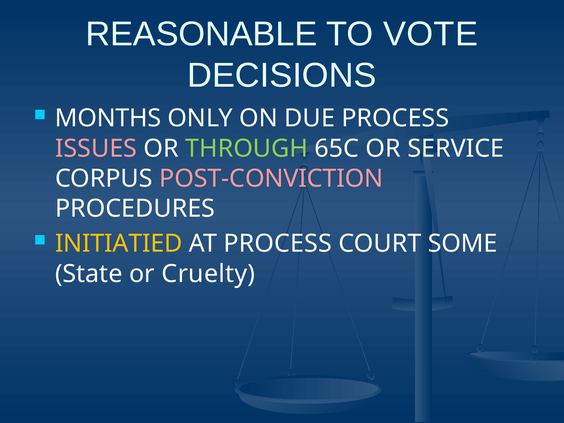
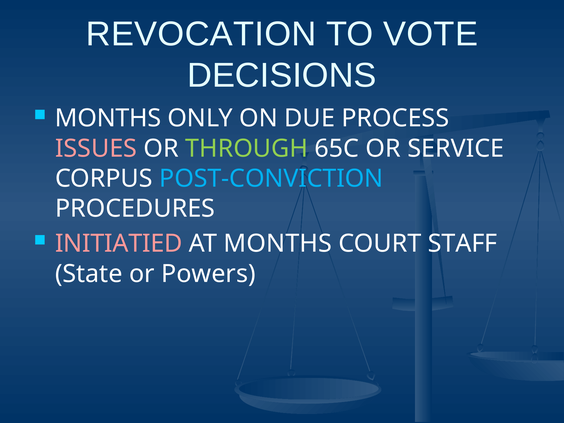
REASONABLE: REASONABLE -> REVOCATION
POST-CONVICTION colour: pink -> light blue
INITIATIED colour: yellow -> pink
AT PROCESS: PROCESS -> MONTHS
SOME: SOME -> STAFF
Cruelty: Cruelty -> Powers
